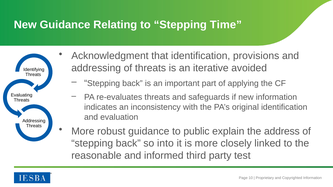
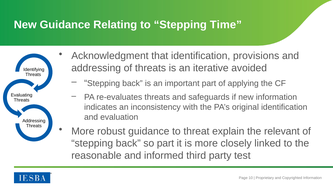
public: public -> threat
address: address -> relevant
so into: into -> part
